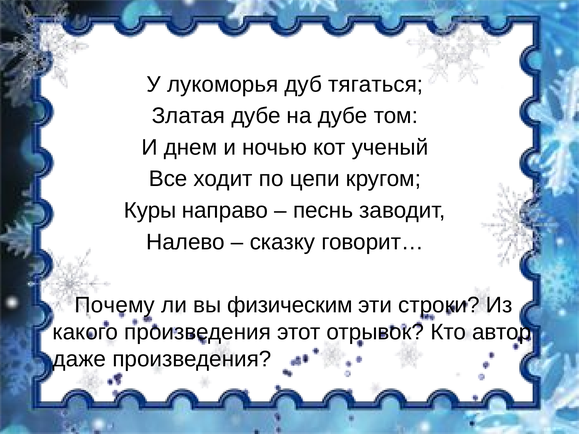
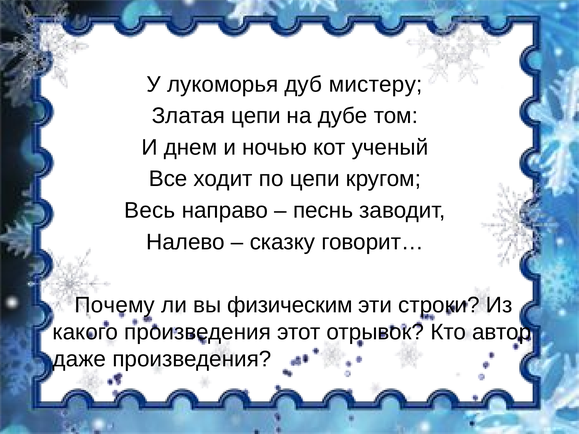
тягаться: тягаться -> мистеру
Златая дубе: дубе -> цепи
Куры: Куры -> Весь
